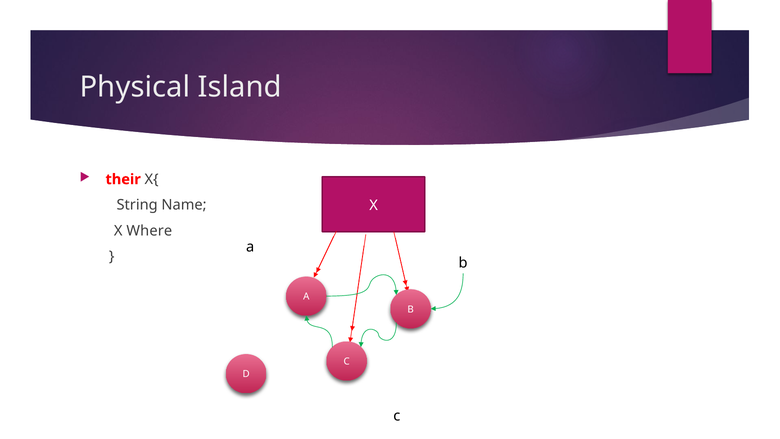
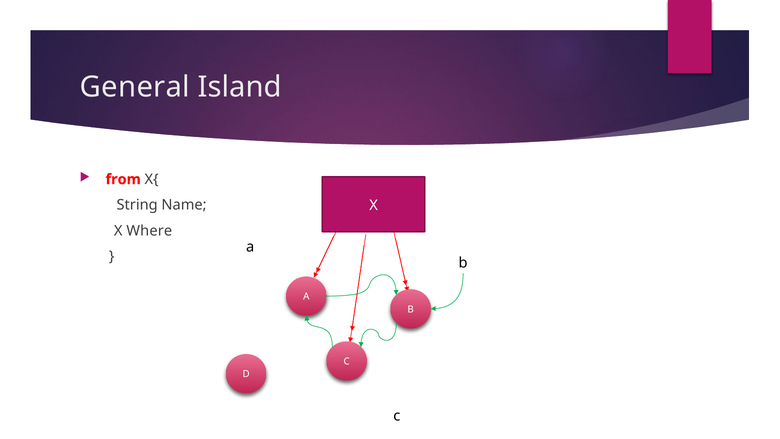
Physical: Physical -> General
their: their -> from
